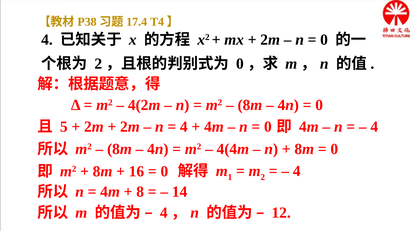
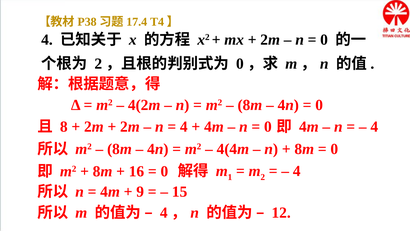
5: 5 -> 8
8: 8 -> 9
14: 14 -> 15
